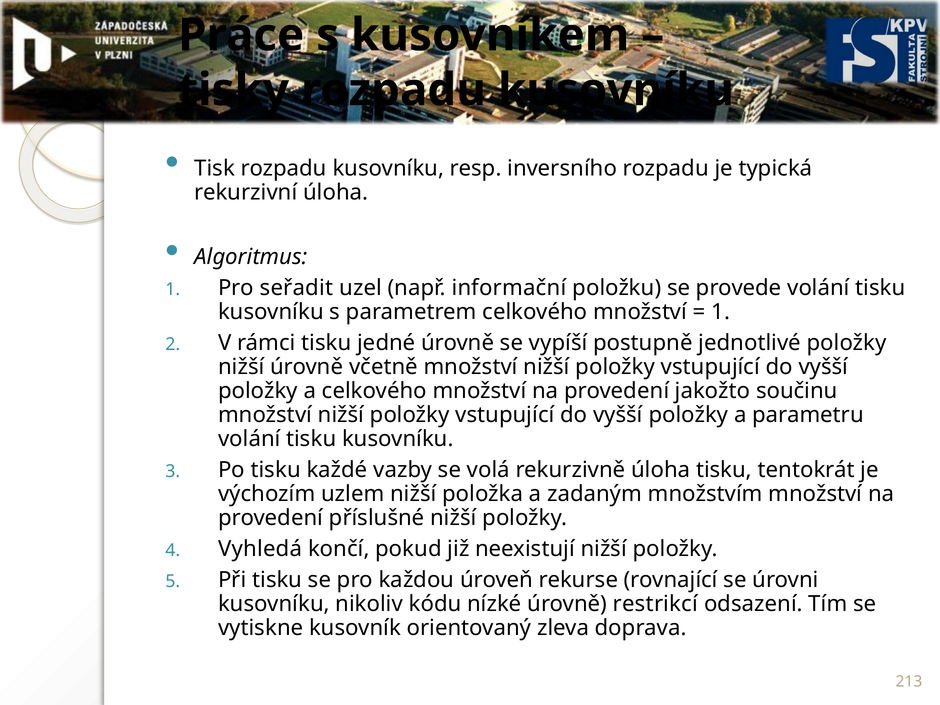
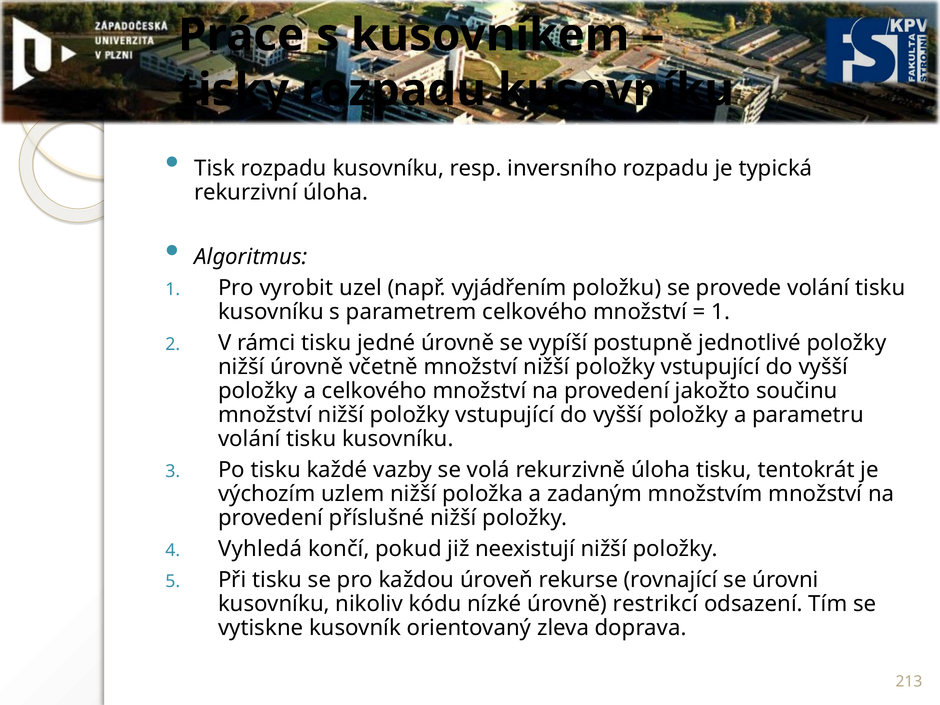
seřadit: seřadit -> vyrobit
informační: informační -> vyjádřením
